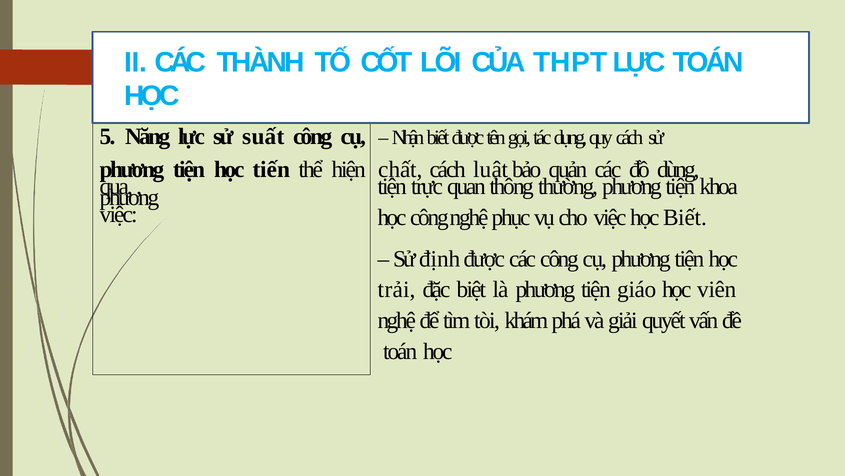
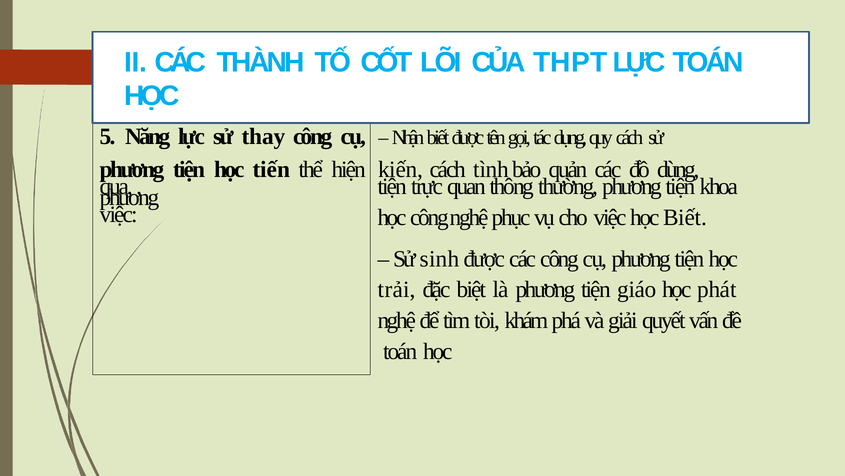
suất: suất -> thay
chất: chất -> kiến
luật: luật -> tình
định: định -> sinh
viên: viên -> phát
